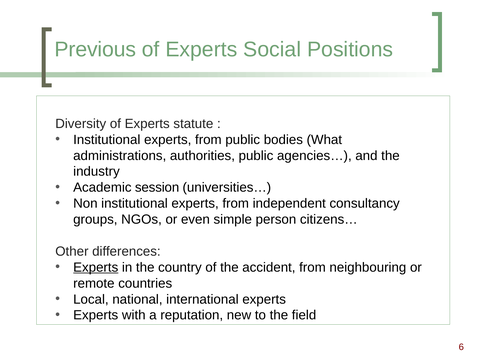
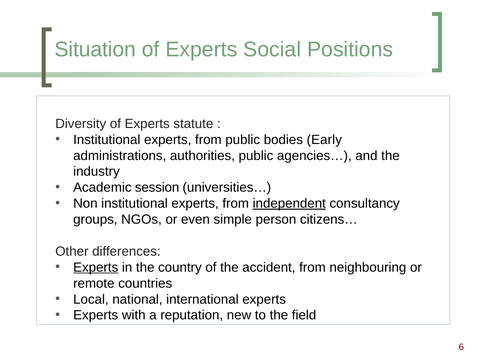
Previous: Previous -> Situation
What: What -> Early
independent underline: none -> present
